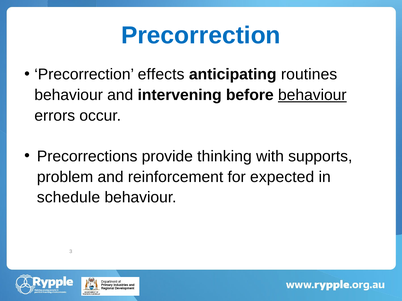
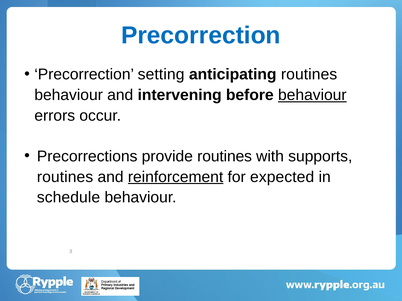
effects: effects -> setting
provide thinking: thinking -> routines
problem at (65, 177): problem -> routines
reinforcement underline: none -> present
